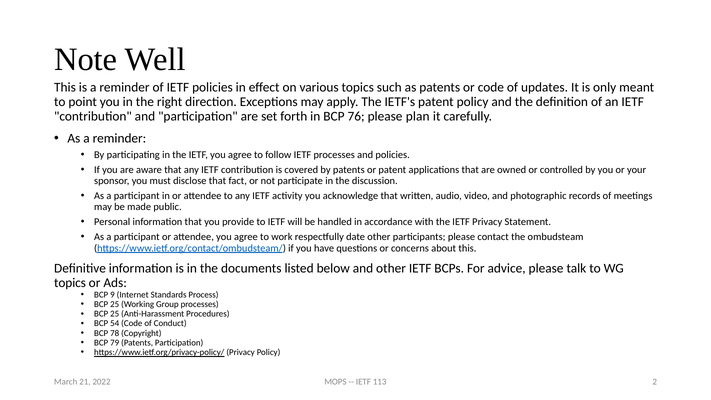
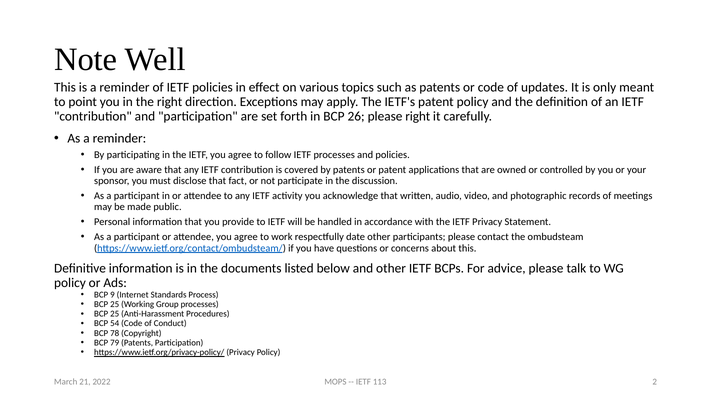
76: 76 -> 26
please plan: plan -> right
topics at (70, 283): topics -> policy
